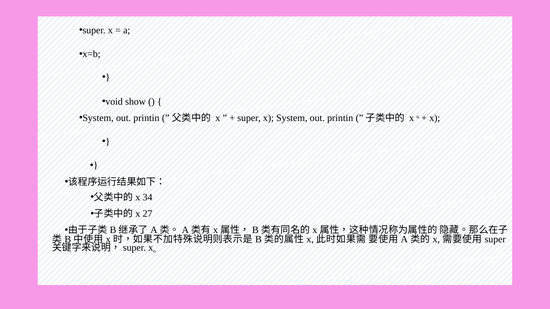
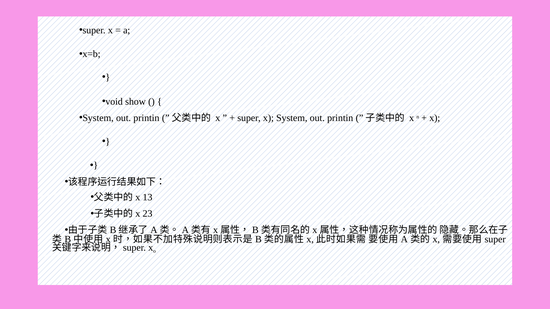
34: 34 -> 13
27: 27 -> 23
